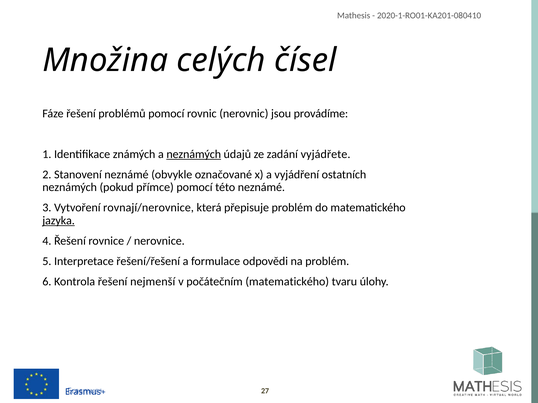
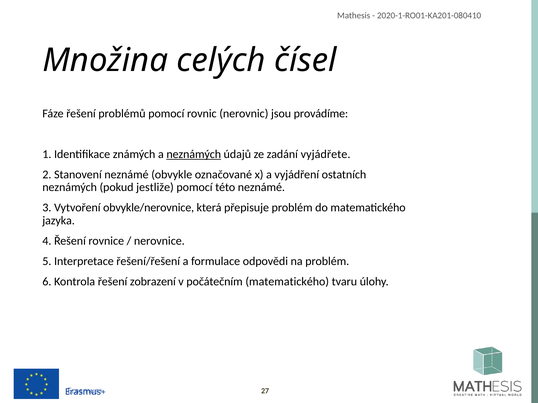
přímce: přímce -> jestliže
rovnají/nerovnice: rovnají/nerovnice -> obvykle/nerovnice
jazyka underline: present -> none
nejmenší: nejmenší -> zobrazení
